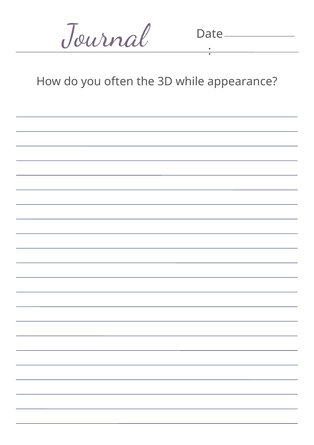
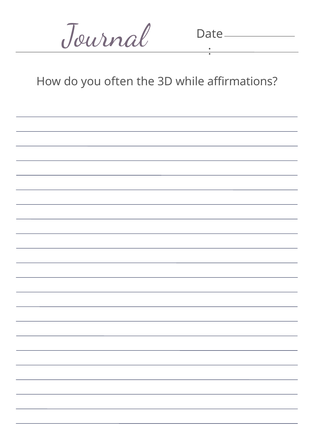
appearance: appearance -> affirmations
